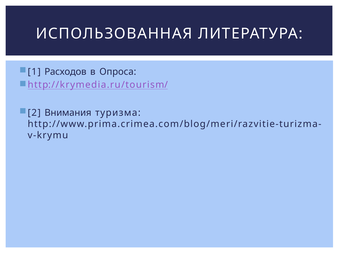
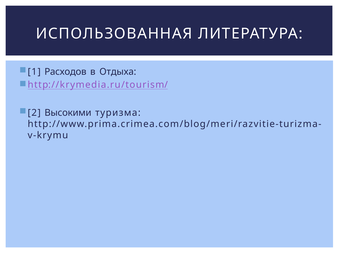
Опроса: Опроса -> Отдыха
Внимания: Внимания -> Высокими
